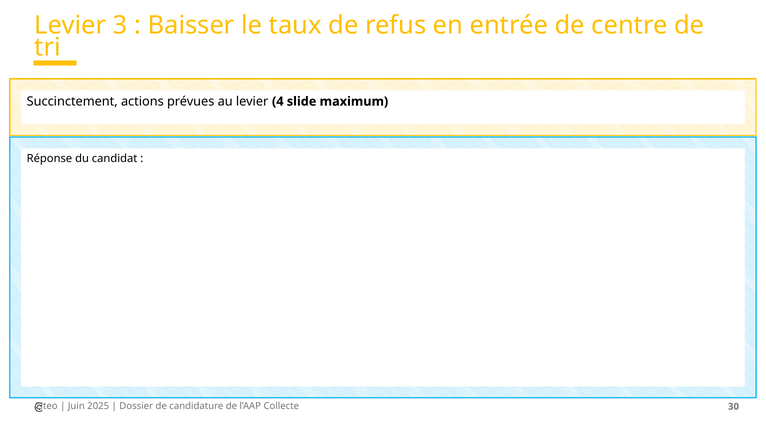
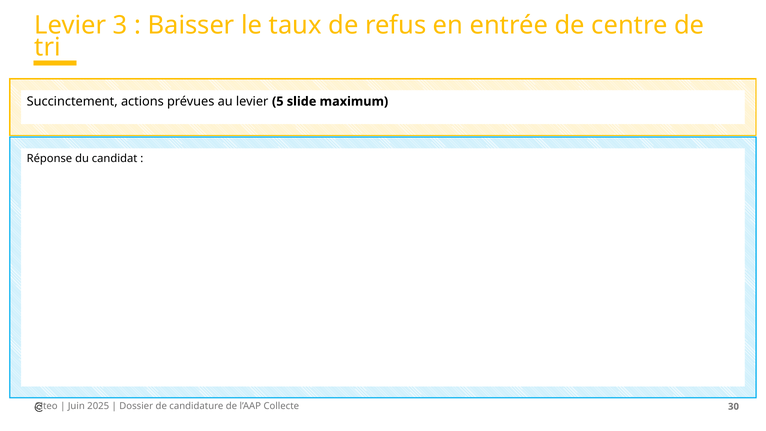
4: 4 -> 5
